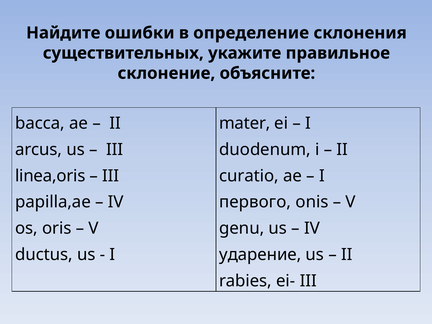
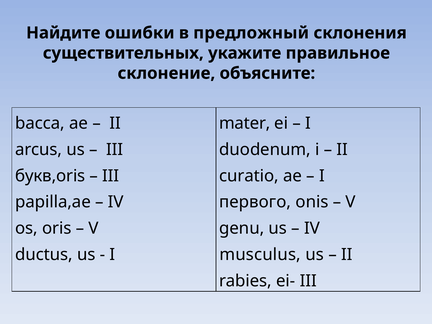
определение: определение -> предложный
linea,oris: linea,oris -> букв,oris
ударение: ударение -> musculus
